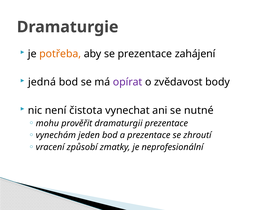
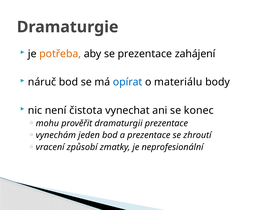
jedná: jedná -> náruč
opírat colour: purple -> blue
zvědavost: zvědavost -> materiálu
nutné: nutné -> konec
